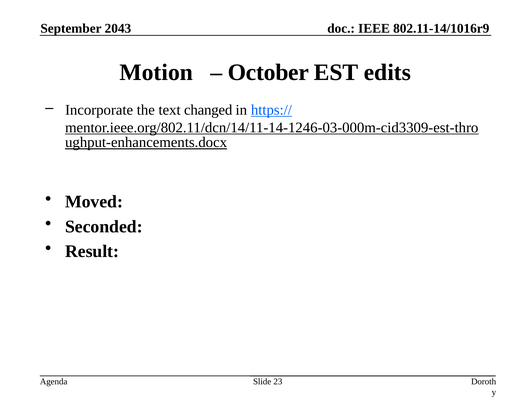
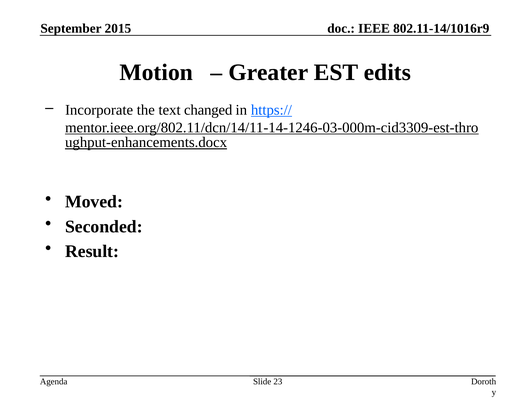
2043: 2043 -> 2015
October: October -> Greater
